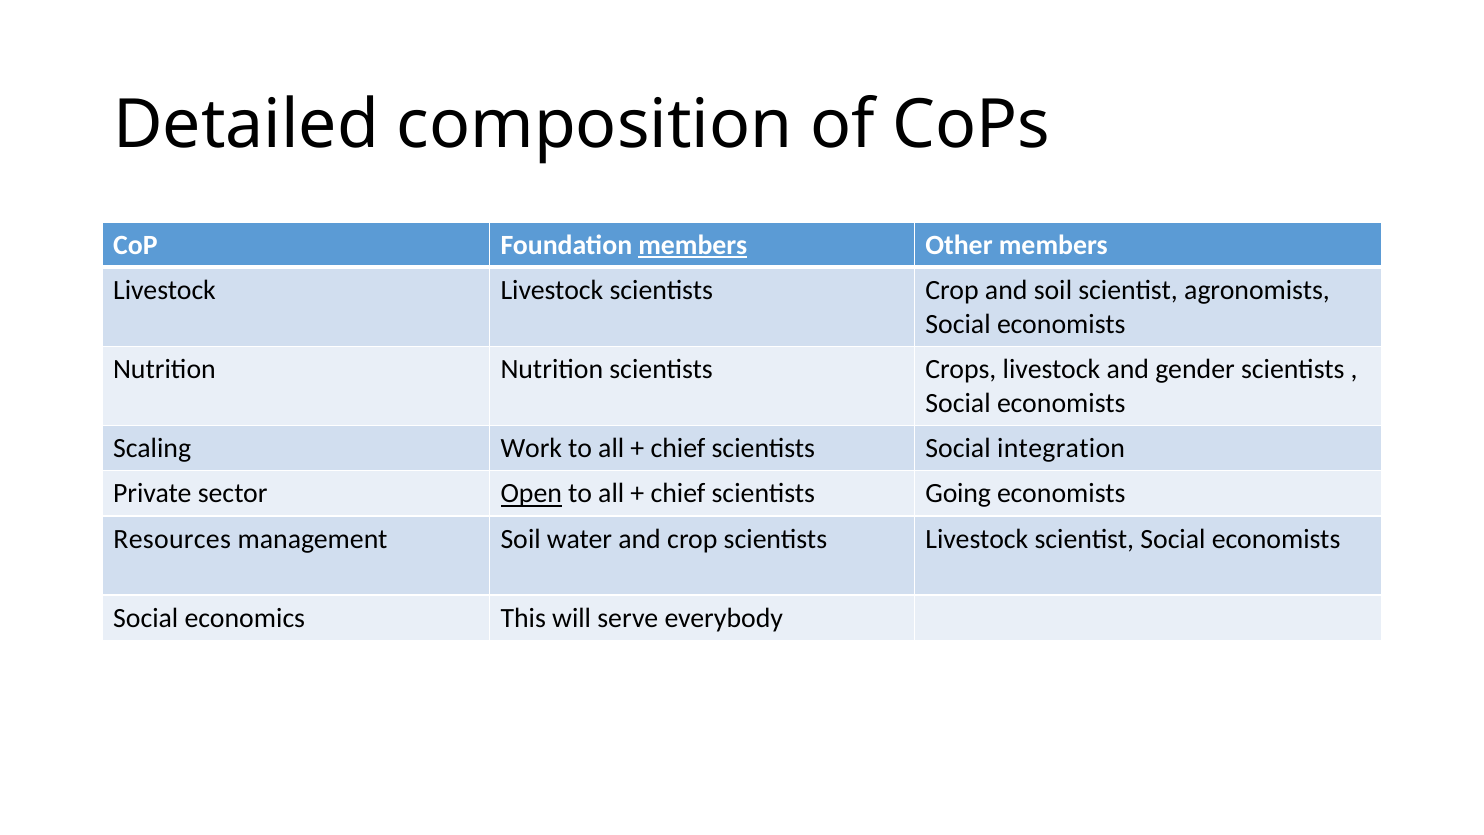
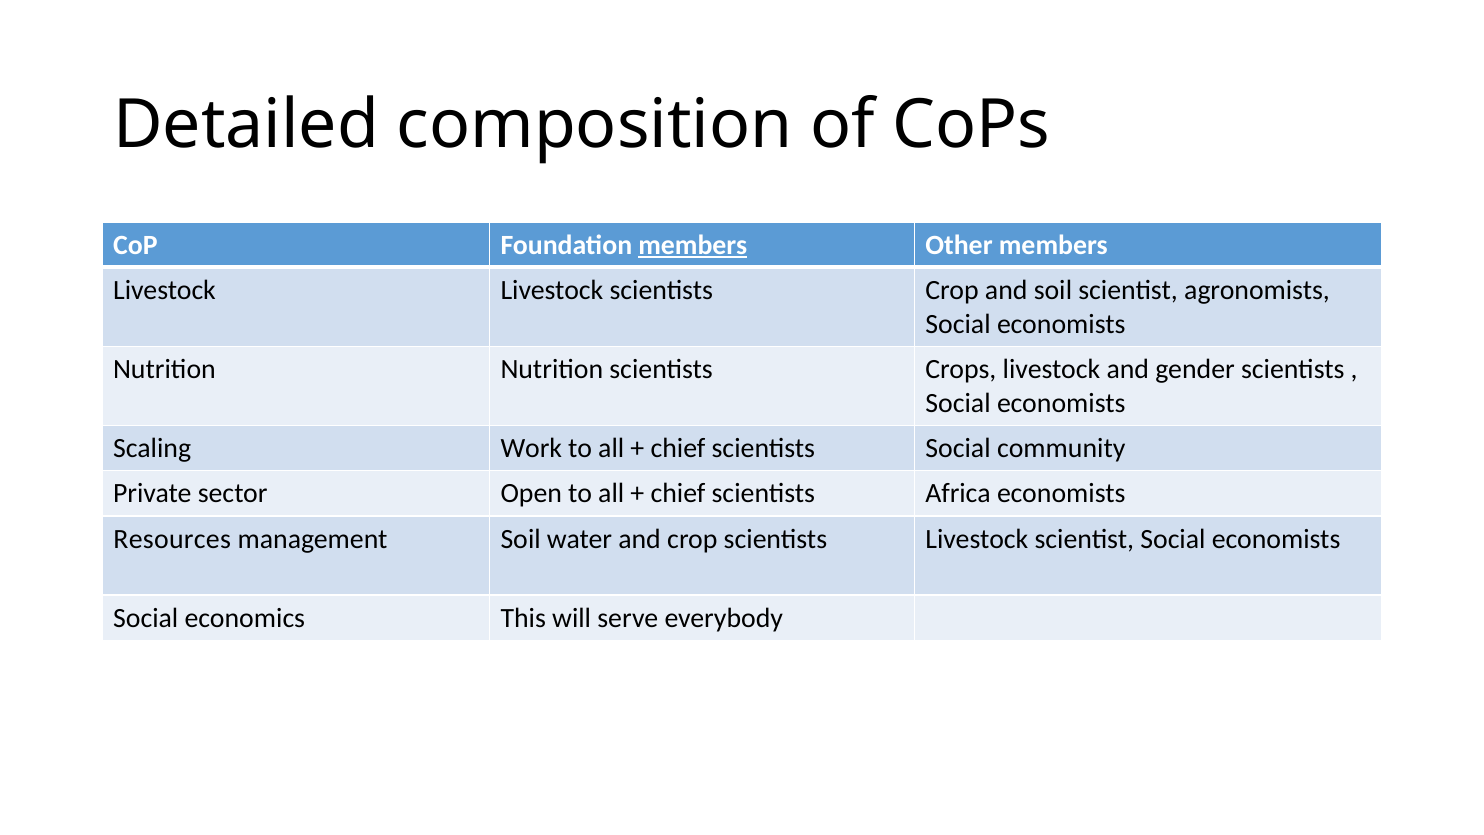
integration: integration -> community
Open underline: present -> none
Going: Going -> Africa
